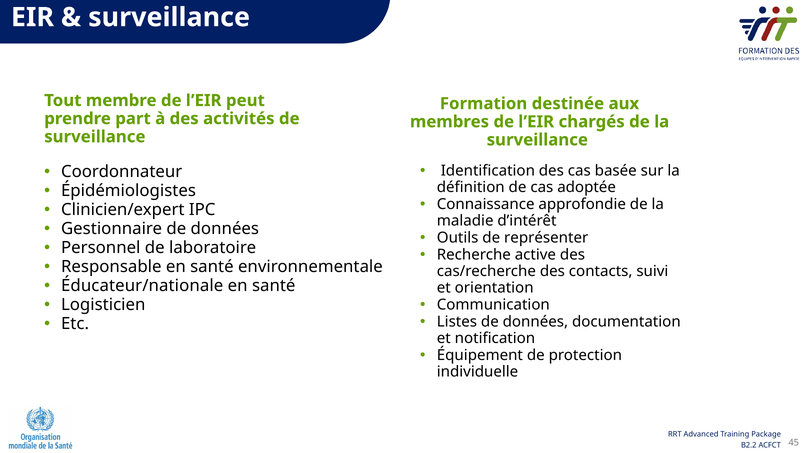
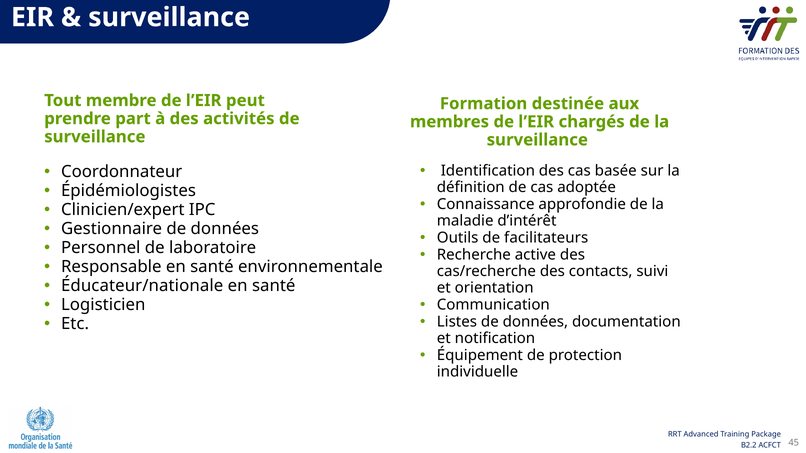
représenter: représenter -> facilitateurs
